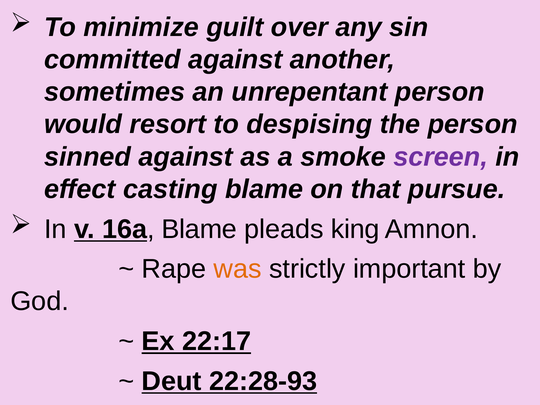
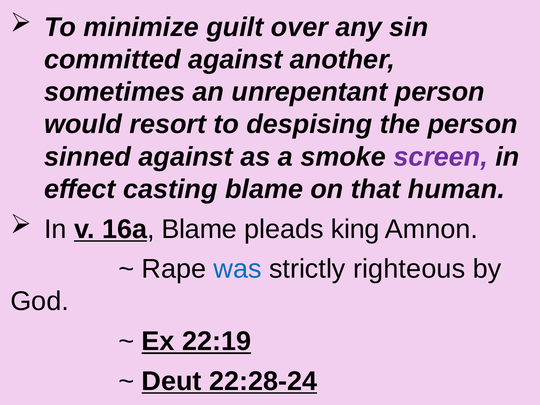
pursue: pursue -> human
was colour: orange -> blue
important: important -> righteous
22:17: 22:17 -> 22:19
22:28-93: 22:28-93 -> 22:28-24
